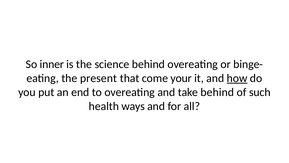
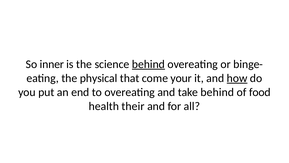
behind at (148, 64) underline: none -> present
present: present -> physical
such: such -> food
ways: ways -> their
